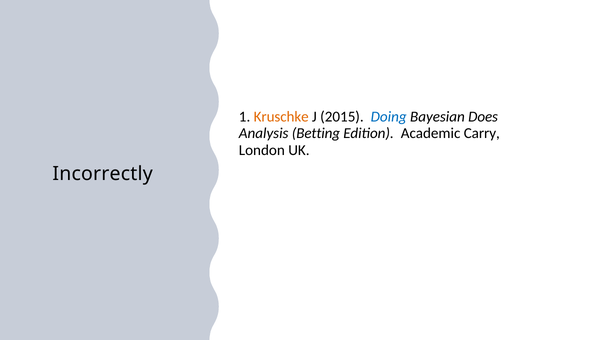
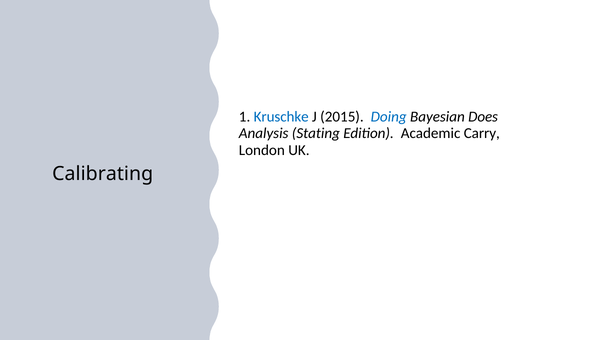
Kruschke colour: orange -> blue
Betting: Betting -> Stating
Incorrectly: Incorrectly -> Calibrating
